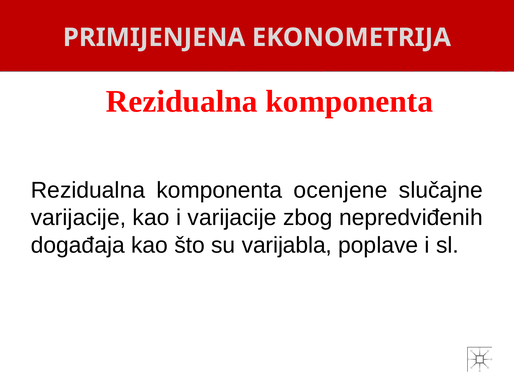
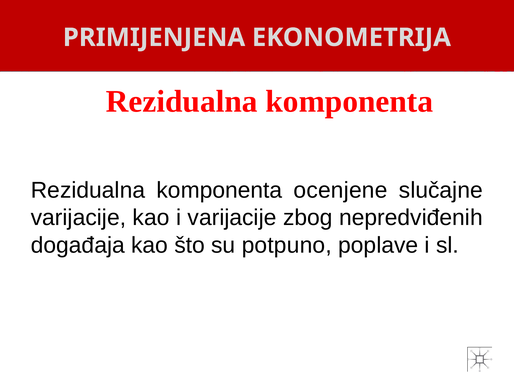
varijabla: varijabla -> potpuno
